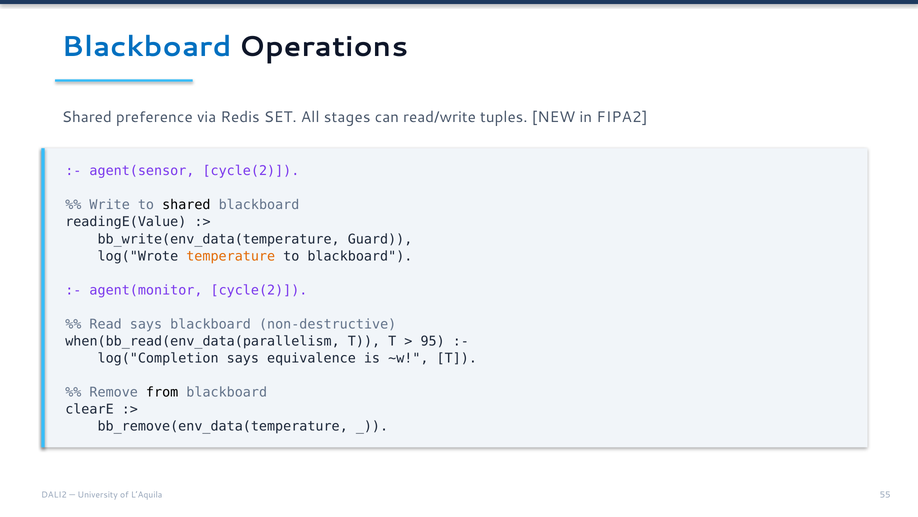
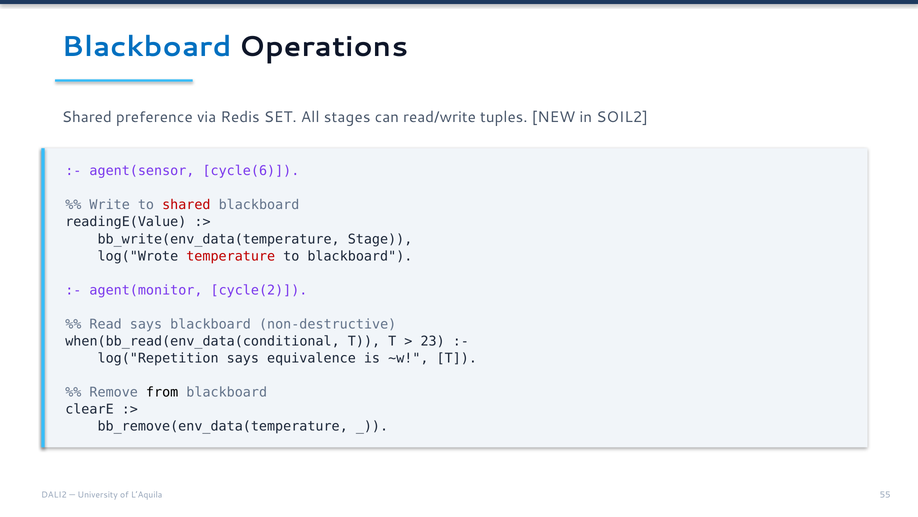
FIPA2: FIPA2 -> SOIL2
agent(sensor cycle(2: cycle(2 -> cycle(6
shared at (186, 205) colour: black -> red
Guard: Guard -> Stage
temperature colour: orange -> red
when(bb_read(env_data(parallelism: when(bb_read(env_data(parallelism -> when(bb_read(env_data(conditional
95: 95 -> 23
log("Completion: log("Completion -> log("Repetition
